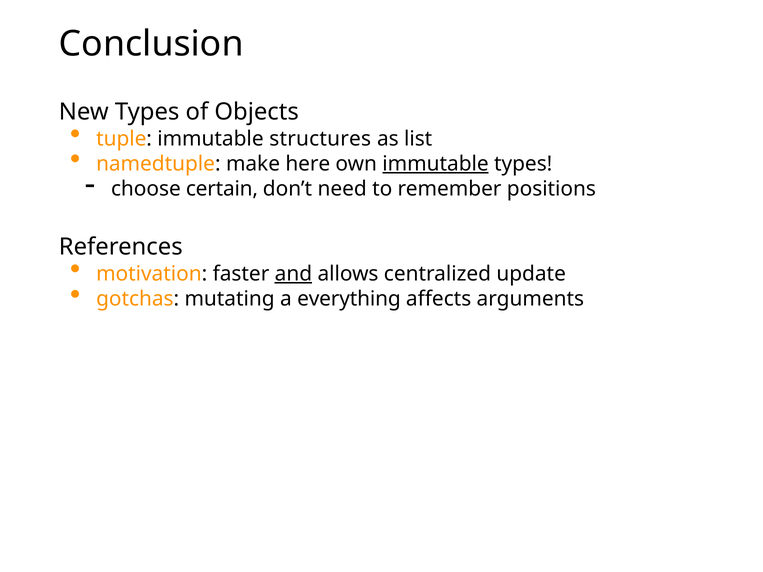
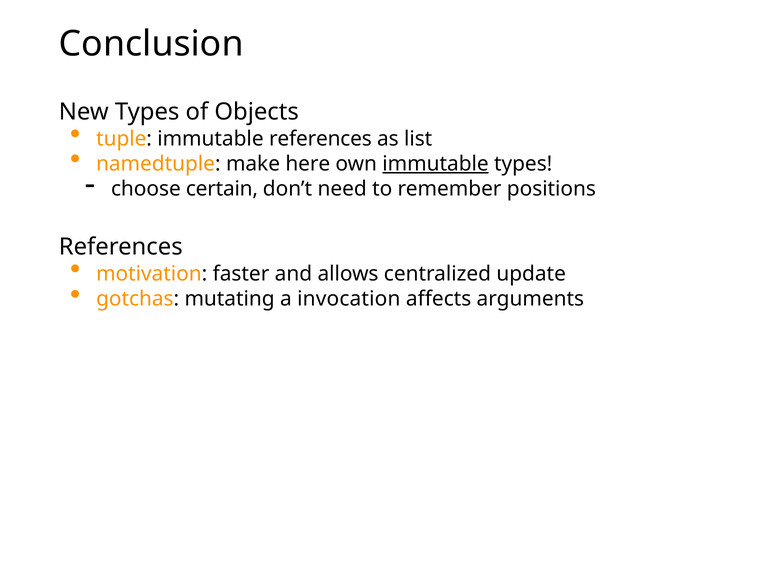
immutable structures: structures -> references
and underline: present -> none
everything: everything -> invocation
